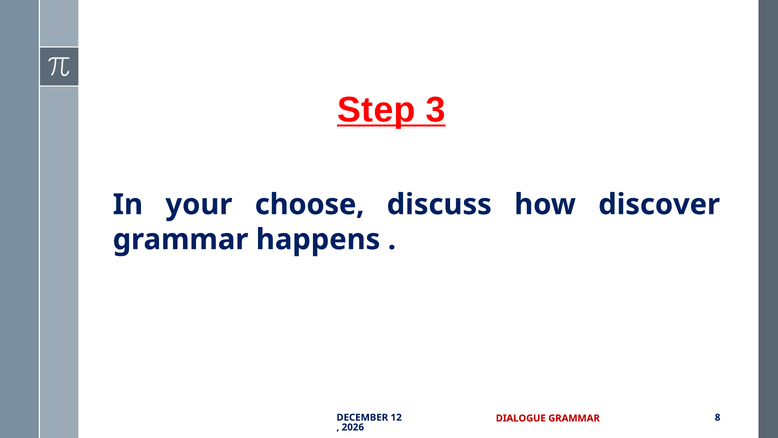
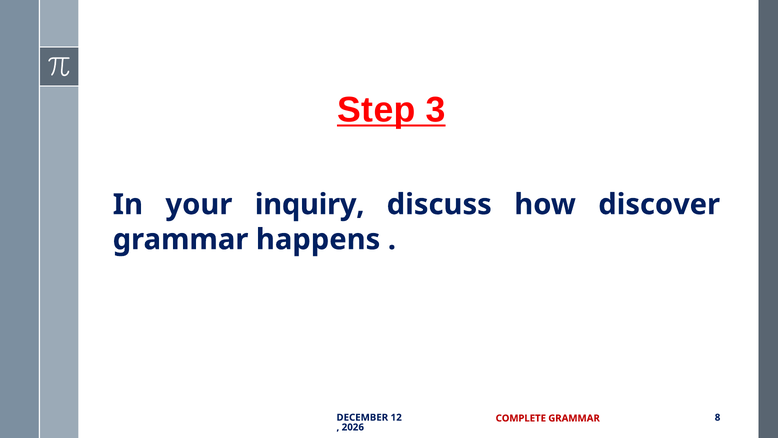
choose: choose -> inquiry
DIALOGUE: DIALOGUE -> COMPLETE
